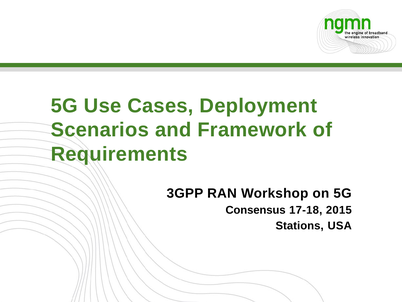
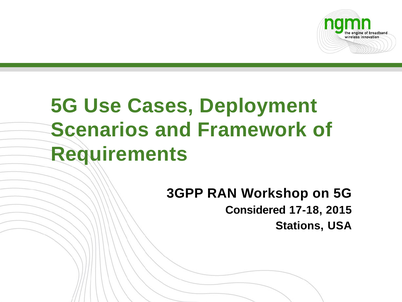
Consensus: Consensus -> Considered
